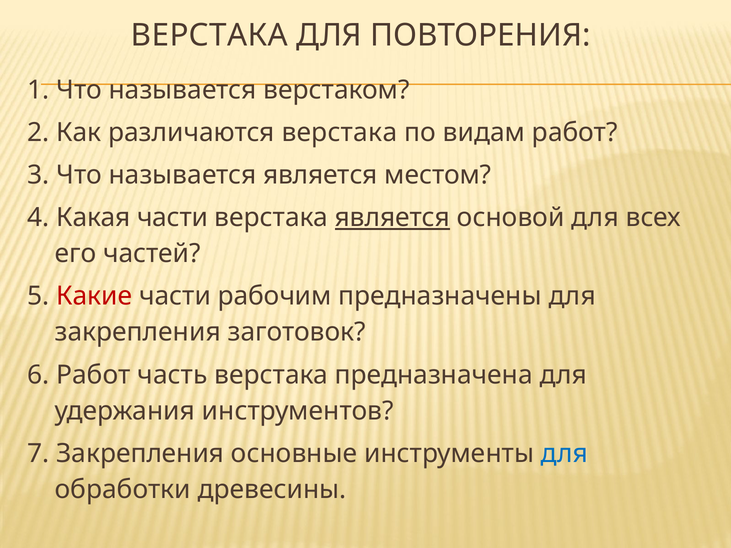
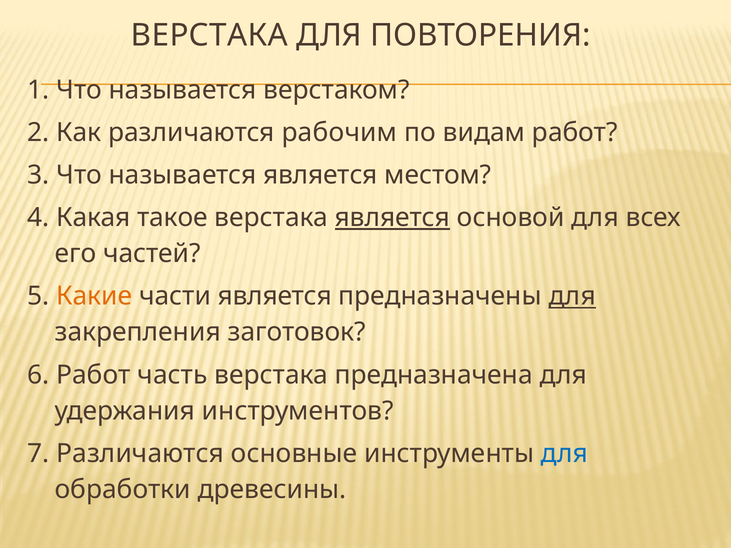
различаются верстака: верстака -> рабочим
Какая части: части -> такое
Какие colour: red -> orange
части рабочим: рабочим -> является
для at (572, 296) underline: none -> present
7 Закрепления: Закрепления -> Различаются
